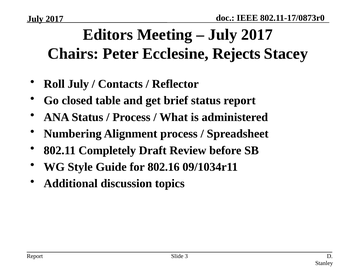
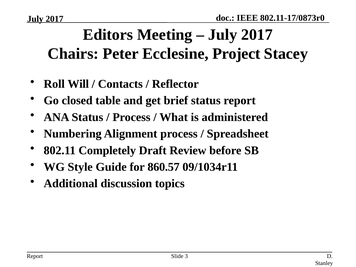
Rejects: Rejects -> Project
Roll July: July -> Will
802.16: 802.16 -> 860.57
